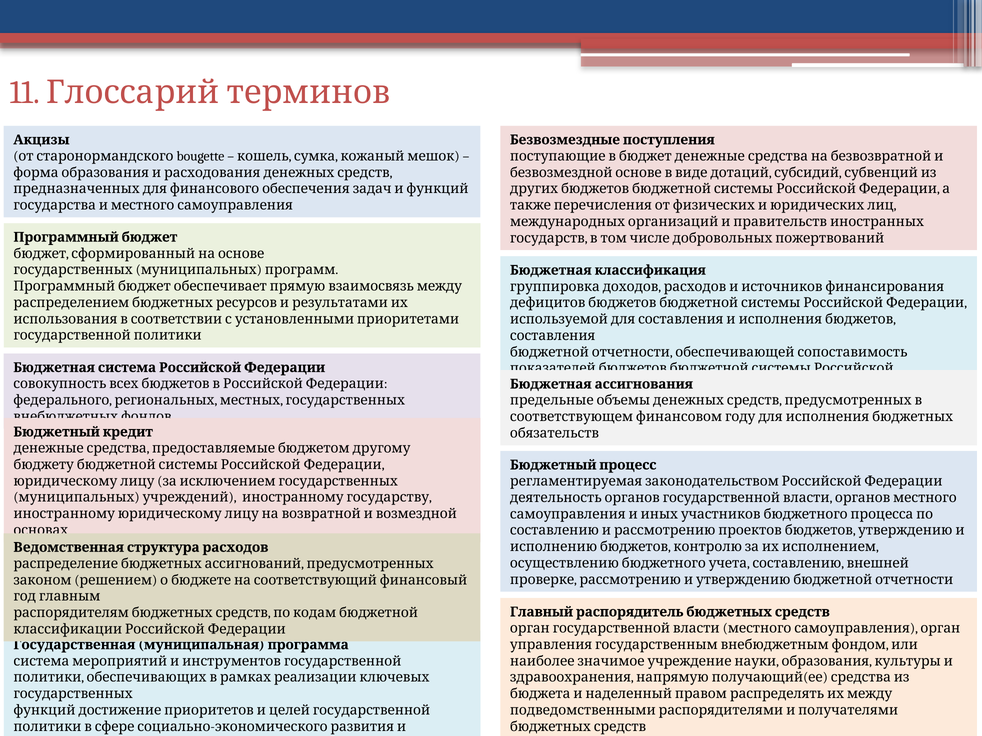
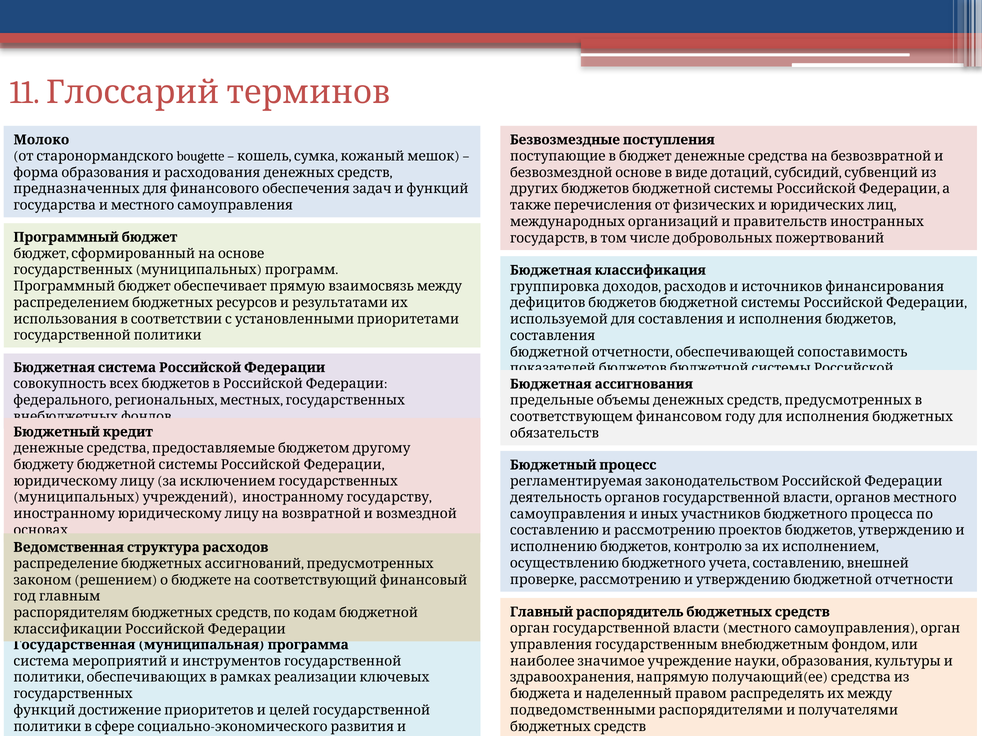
Акцизы: Акцизы -> Молоко
